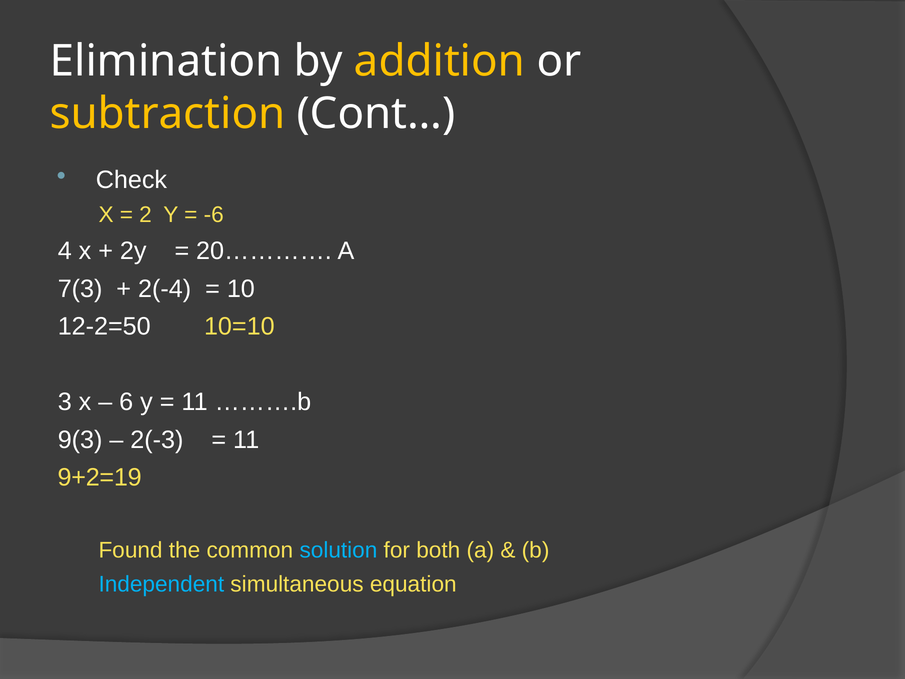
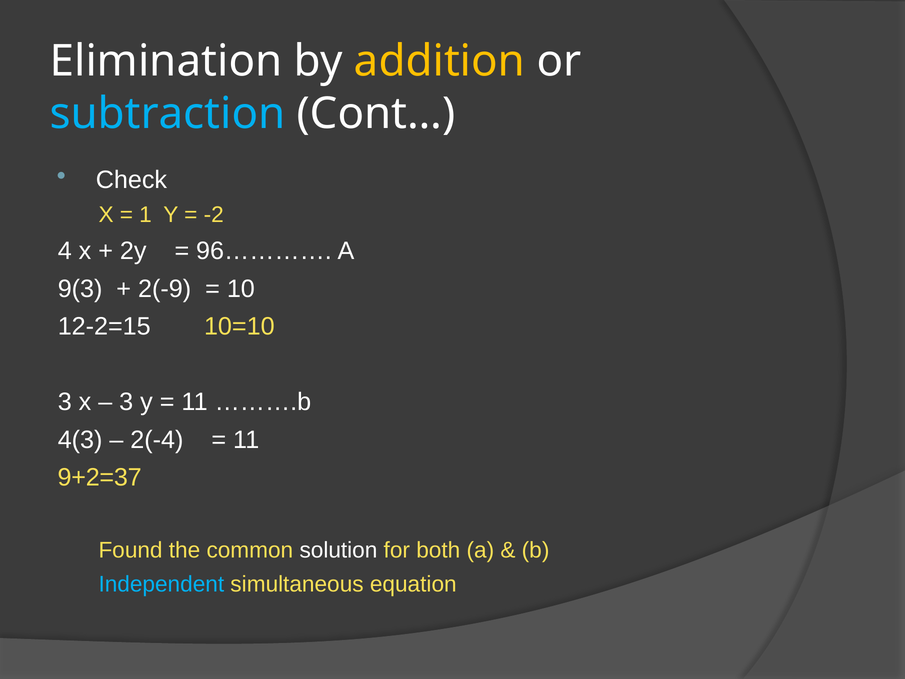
subtraction colour: yellow -> light blue
2: 2 -> 1
-6: -6 -> -2
20…………: 20………… -> 96…………
7(3: 7(3 -> 9(3
2(-4: 2(-4 -> 2(-9
12-2=50: 12-2=50 -> 12-2=15
6 at (126, 402): 6 -> 3
9(3: 9(3 -> 4(3
2(-3: 2(-3 -> 2(-4
9+2=19: 9+2=19 -> 9+2=37
solution colour: light blue -> white
